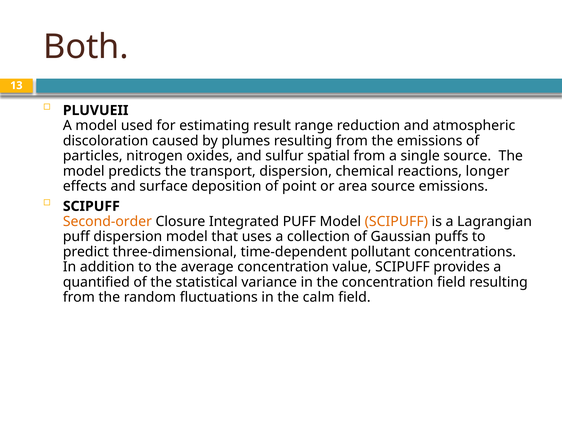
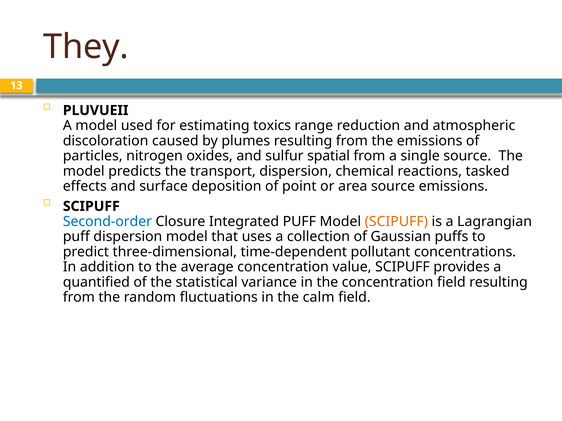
Both: Both -> They
result: result -> toxics
longer: longer -> tasked
Second-order colour: orange -> blue
